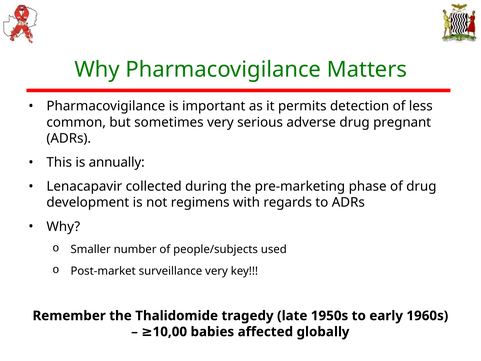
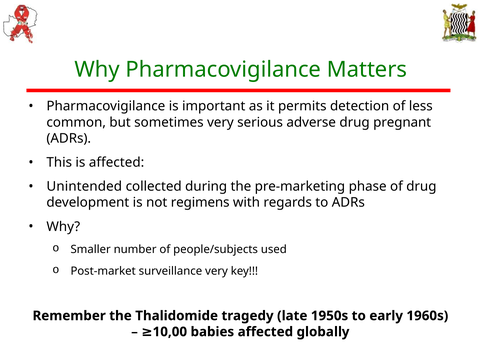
is annually: annually -> affected
Lenacapavir: Lenacapavir -> Unintended
